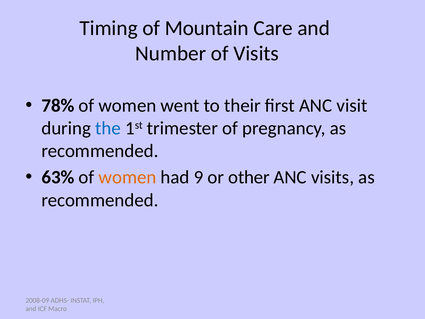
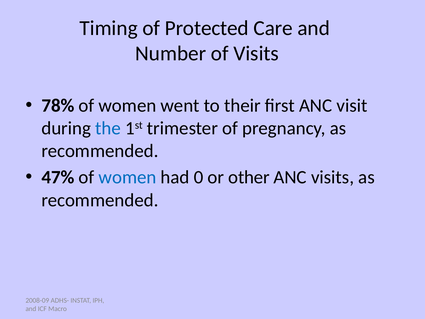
Mountain: Mountain -> Protected
63%: 63% -> 47%
women at (128, 177) colour: orange -> blue
9: 9 -> 0
